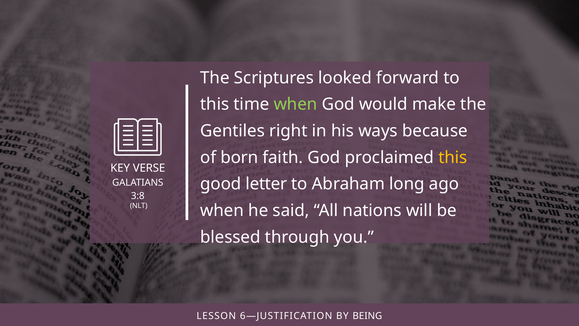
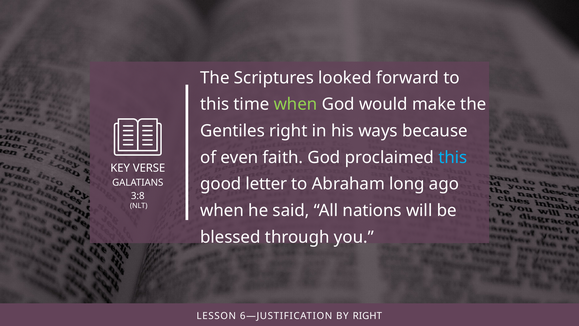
born: born -> even
this at (453, 157) colour: yellow -> light blue
BEING at (367, 316): BEING -> RIGHT
